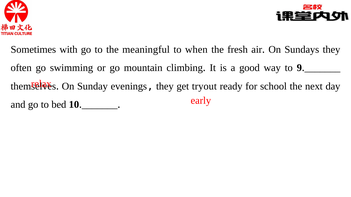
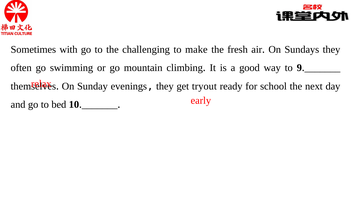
meaningful: meaningful -> challenging
when: when -> make
